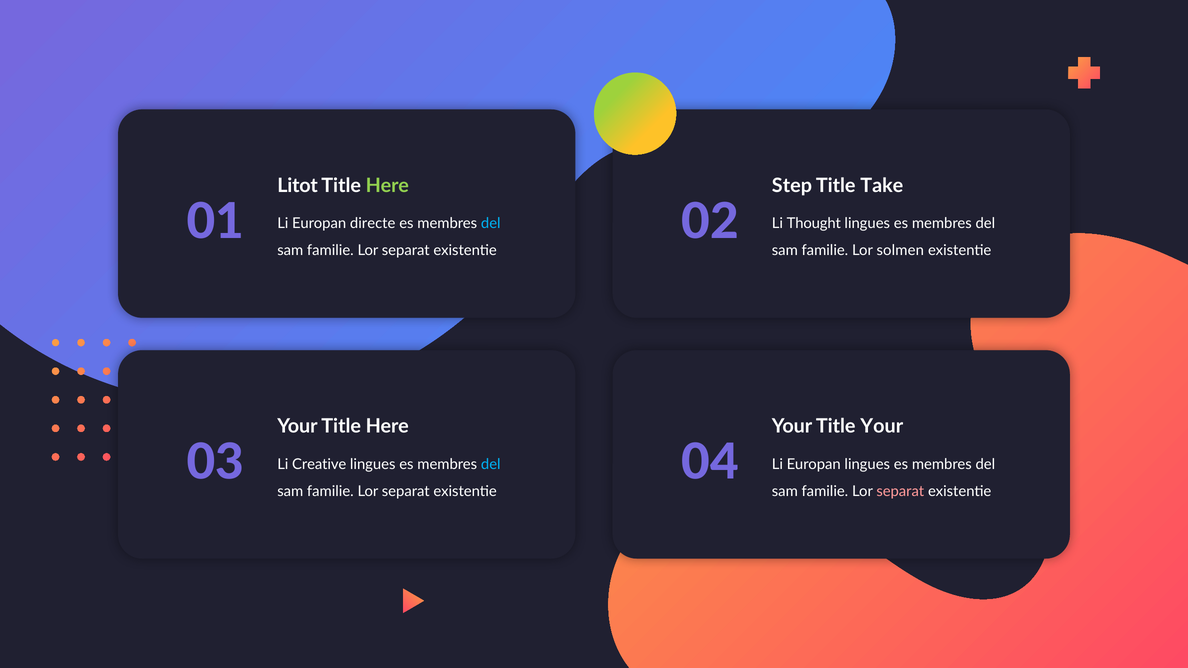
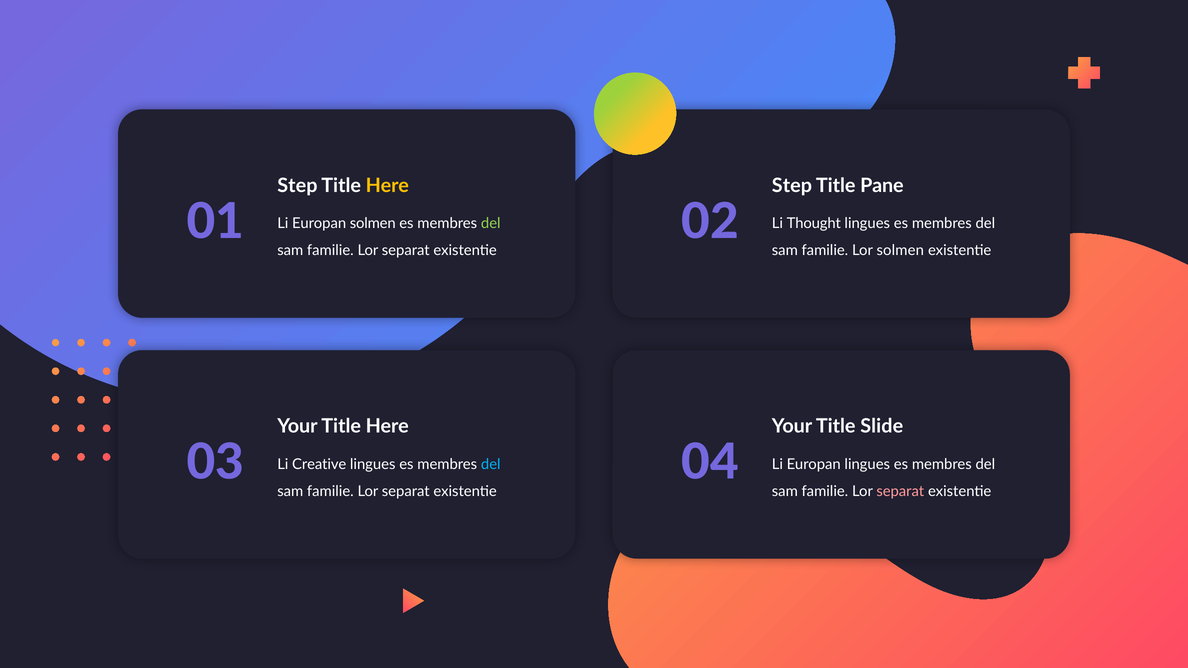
Litot at (298, 186): Litot -> Step
Here at (387, 186) colour: light green -> yellow
Take: Take -> Pane
Europan directe: directe -> solmen
del at (491, 224) colour: light blue -> light green
Title Your: Your -> Slide
